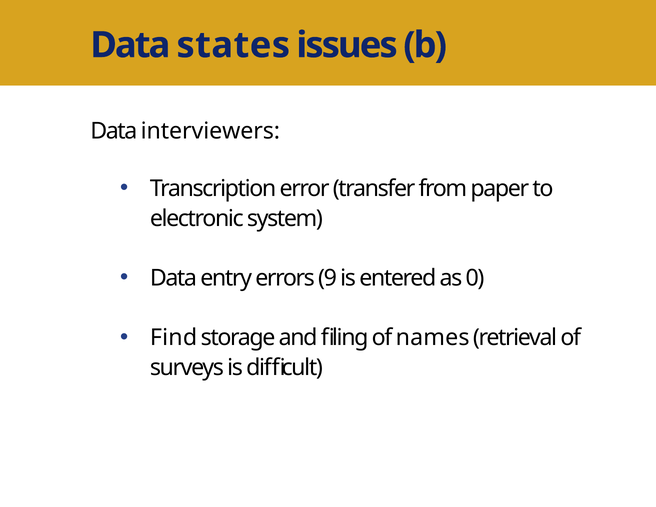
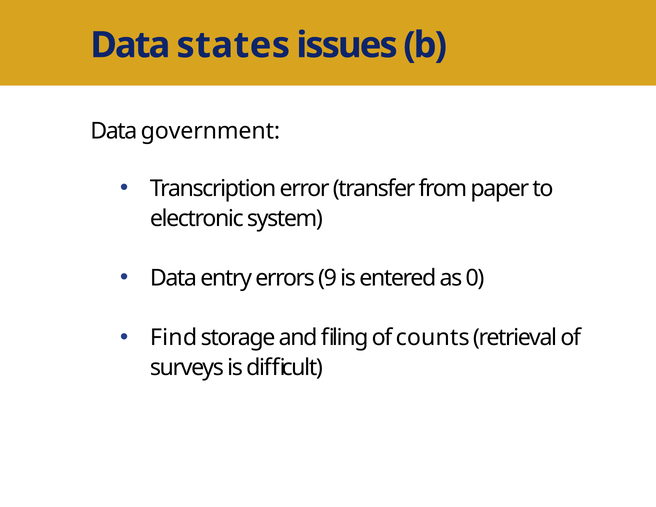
interviewers: interviewers -> government
names: names -> counts
